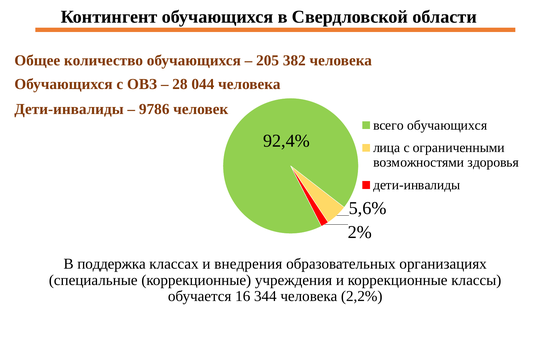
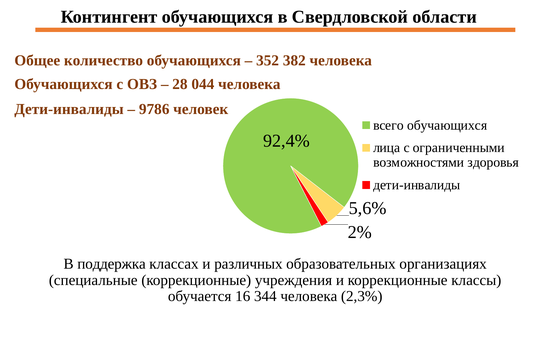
205: 205 -> 352
внедрения: внедрения -> различных
2,2%: 2,2% -> 2,3%
